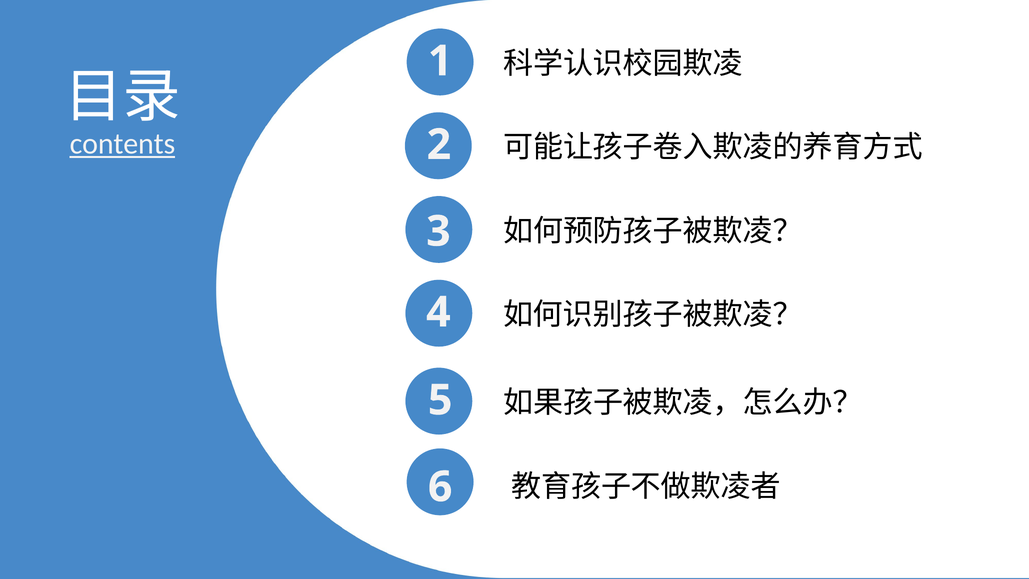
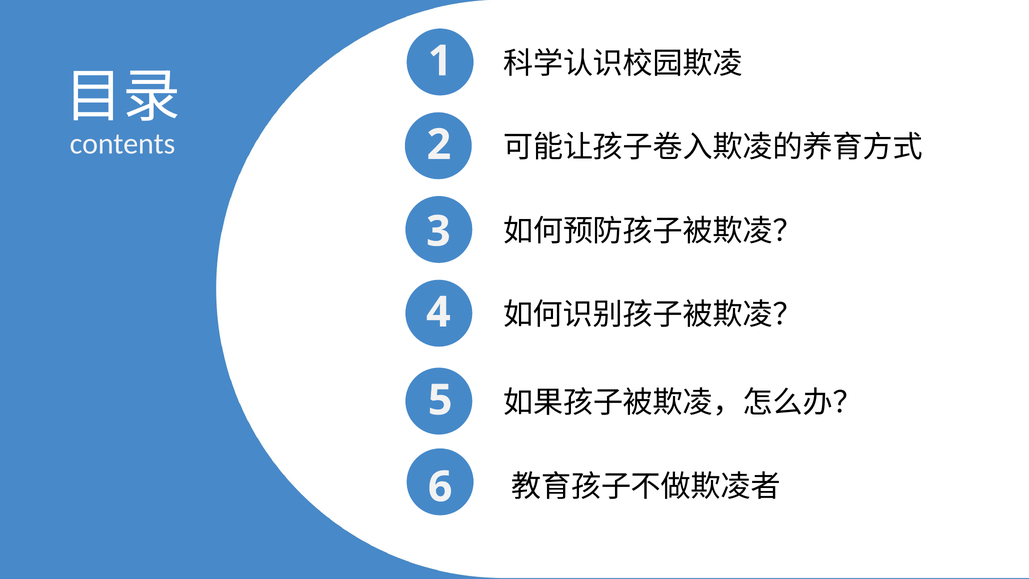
contents underline: present -> none
